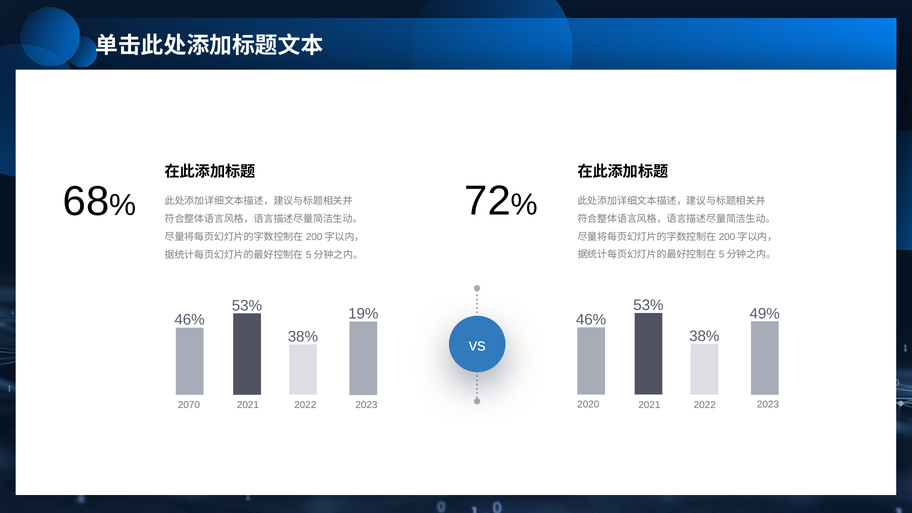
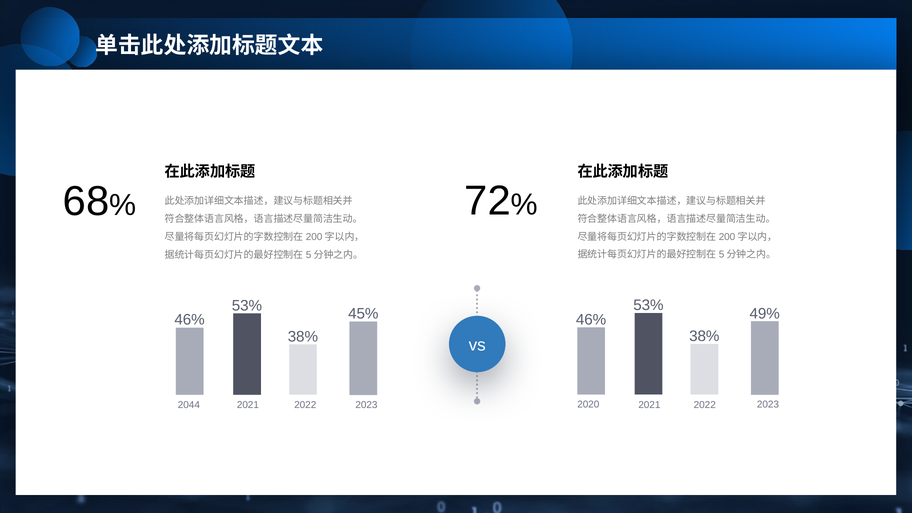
19%: 19% -> 45%
2070: 2070 -> 2044
